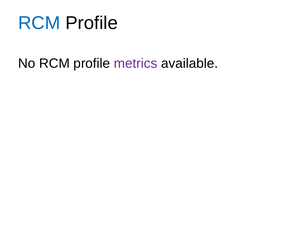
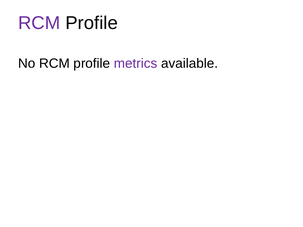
RCM at (39, 23) colour: blue -> purple
